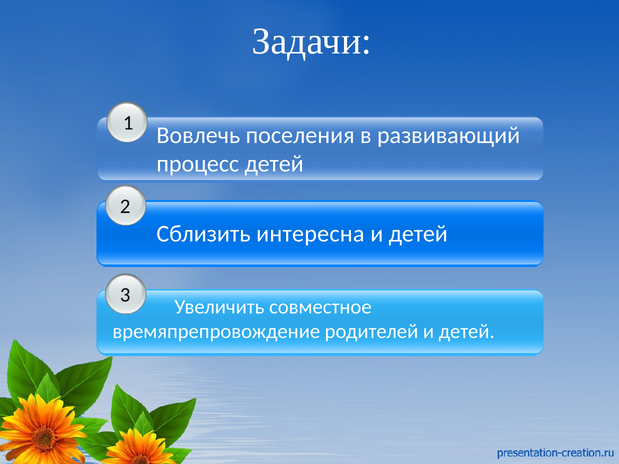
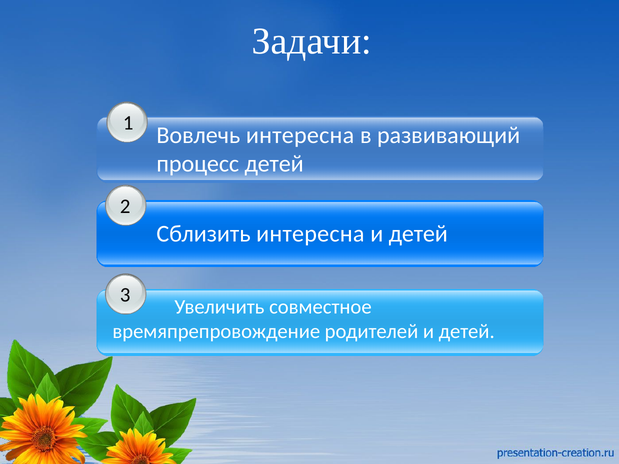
Вовлечь поселения: поселения -> интересна
